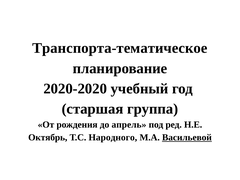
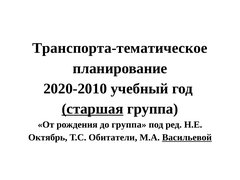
2020-2020: 2020-2020 -> 2020-2010
старшая underline: none -> present
до апрель: апрель -> группа
Народного: Народного -> Обитатели
